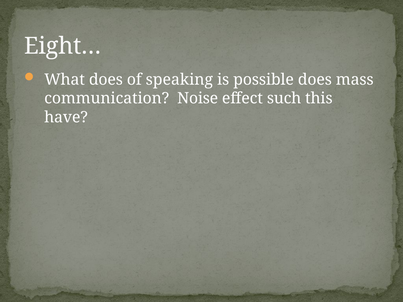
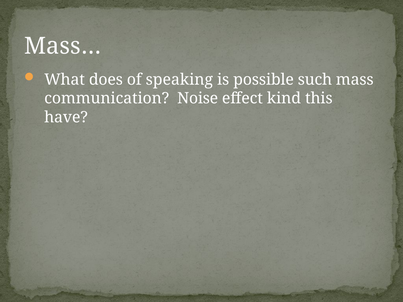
Eight…: Eight… -> Mass…
possible does: does -> such
such: such -> kind
